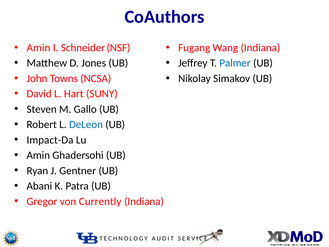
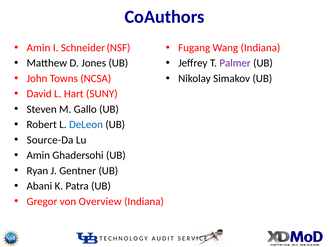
Palmer colour: blue -> purple
Impact-Da: Impact-Da -> Source-Da
Currently: Currently -> Overview
